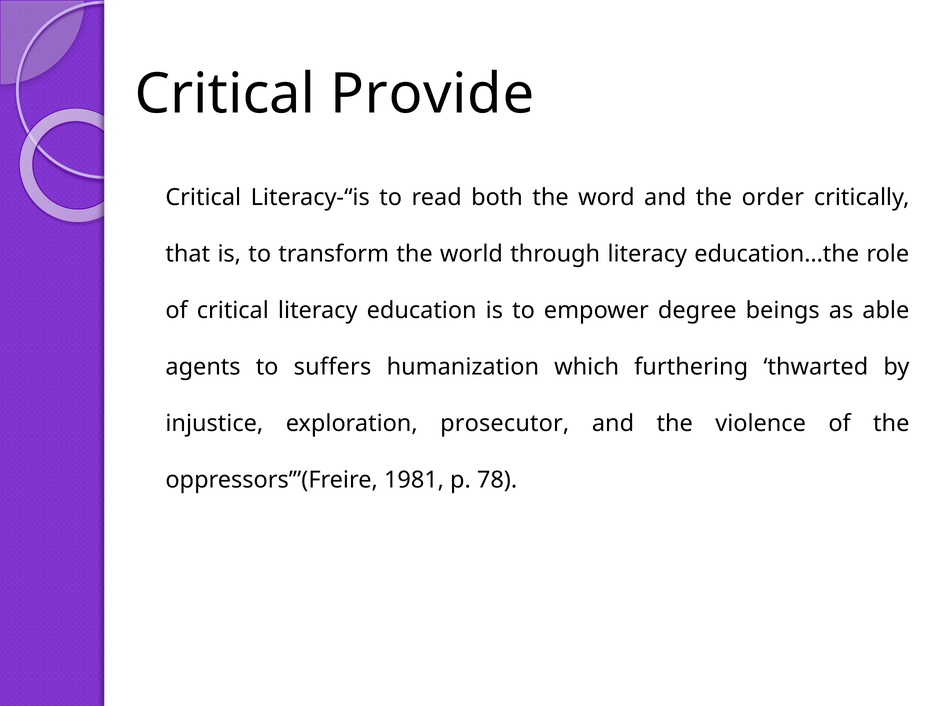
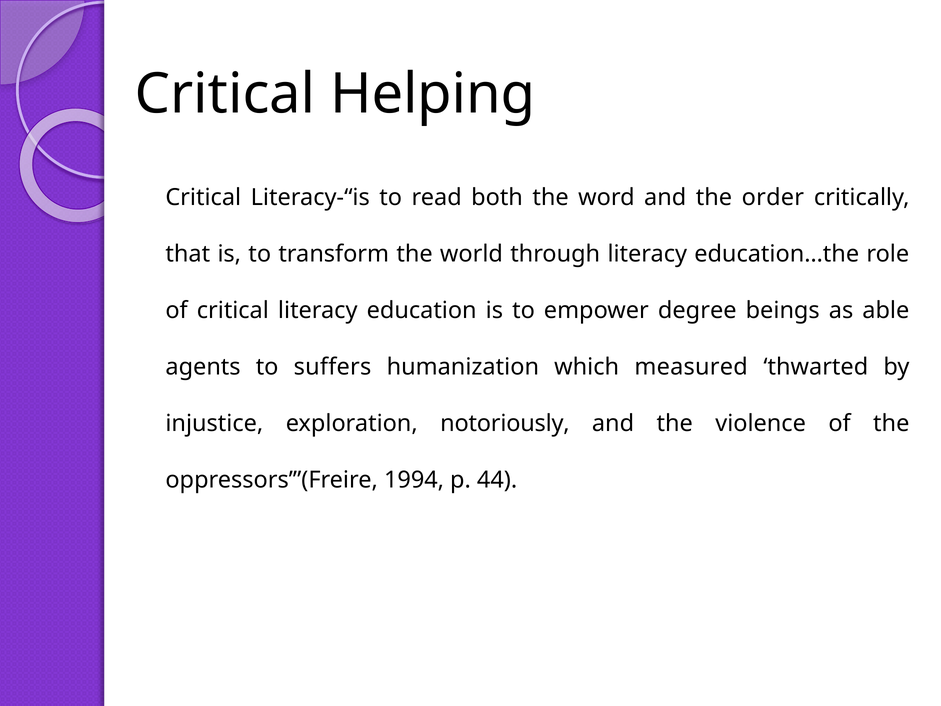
Provide: Provide -> Helping
furthering: furthering -> measured
prosecutor: prosecutor -> notoriously
1981: 1981 -> 1994
78: 78 -> 44
